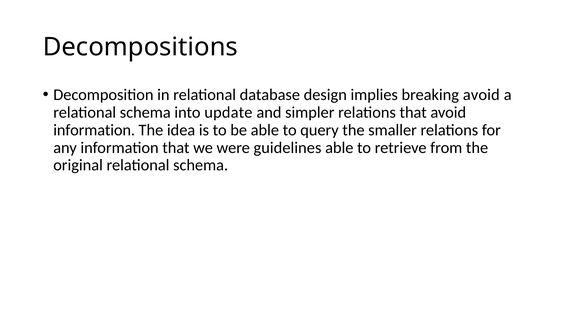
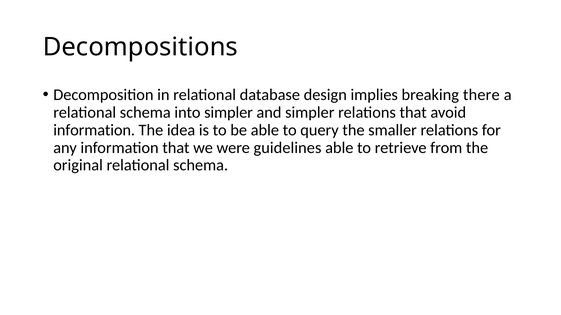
breaking avoid: avoid -> there
into update: update -> simpler
